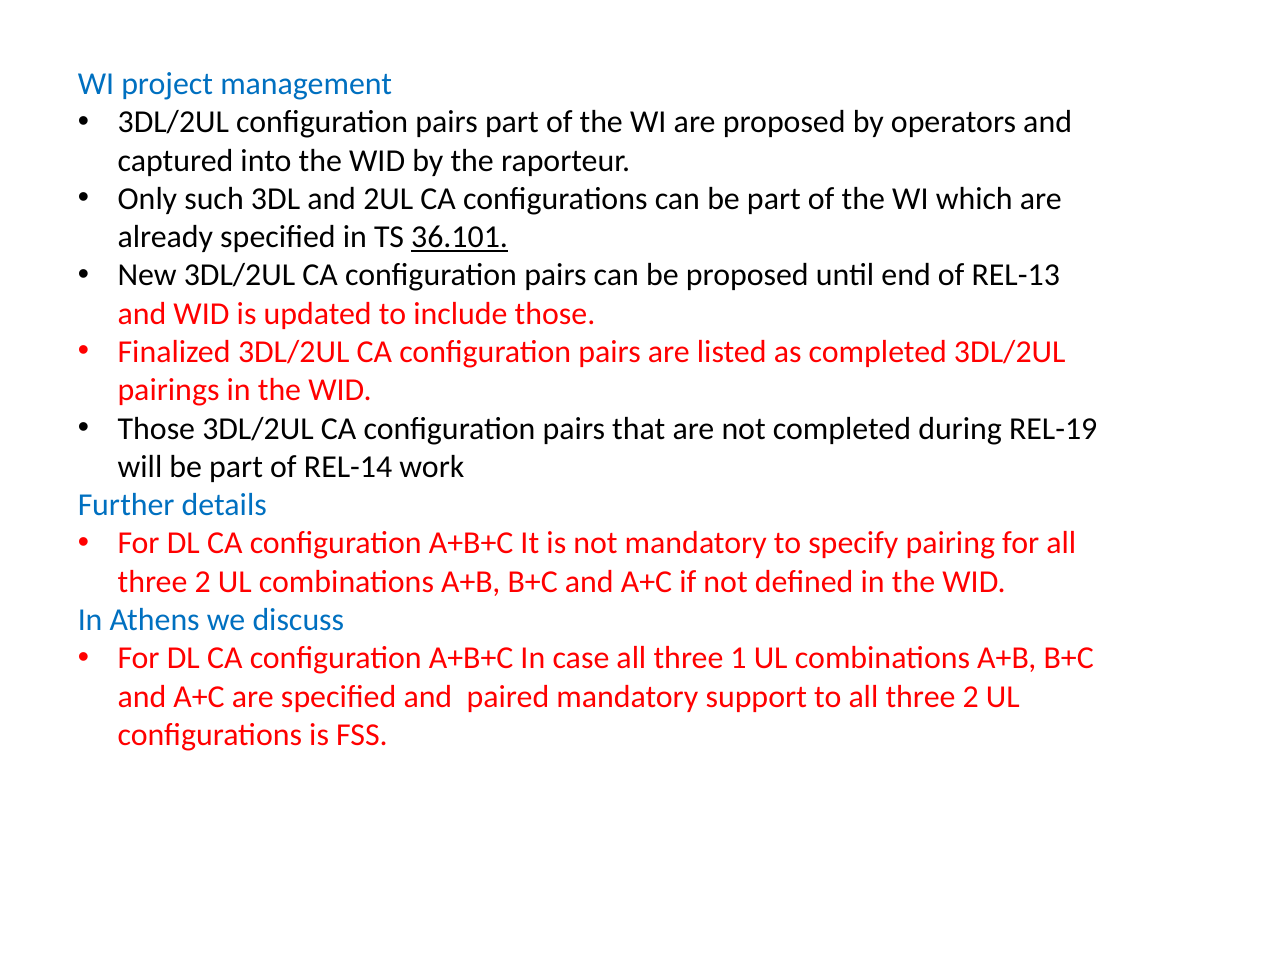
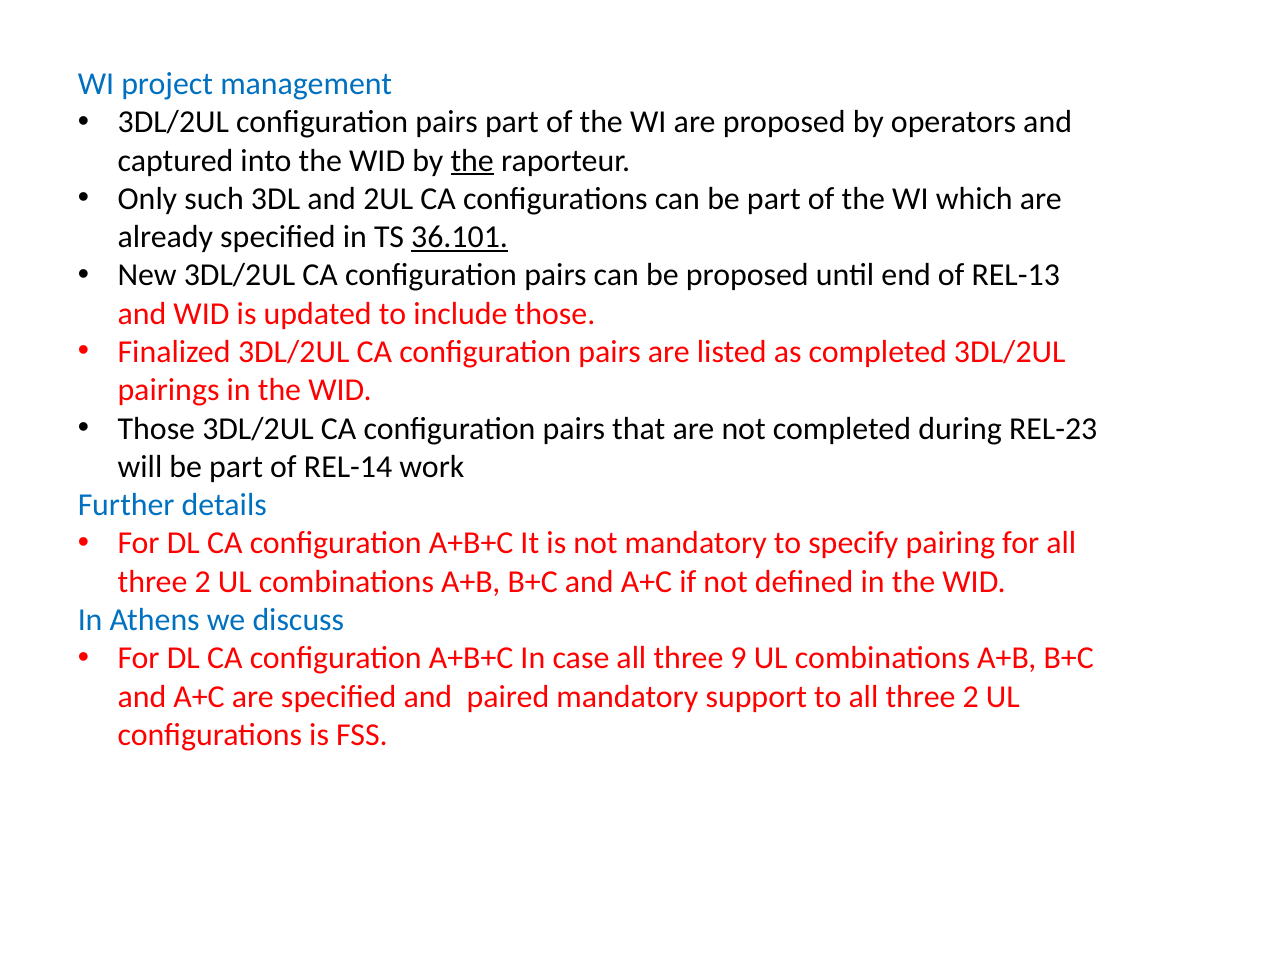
the at (472, 161) underline: none -> present
REL-19: REL-19 -> REL-23
1: 1 -> 9
